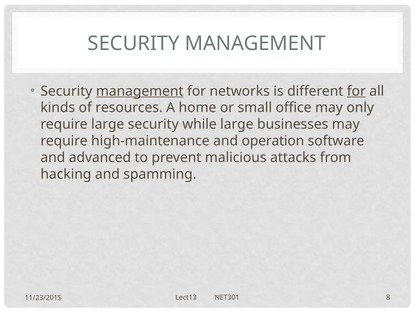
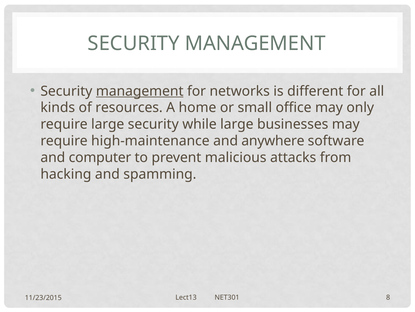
for at (356, 91) underline: present -> none
operation: operation -> anywhere
advanced: advanced -> computer
